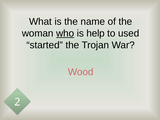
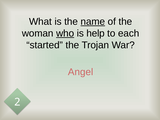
name underline: none -> present
used: used -> each
Wood: Wood -> Angel
